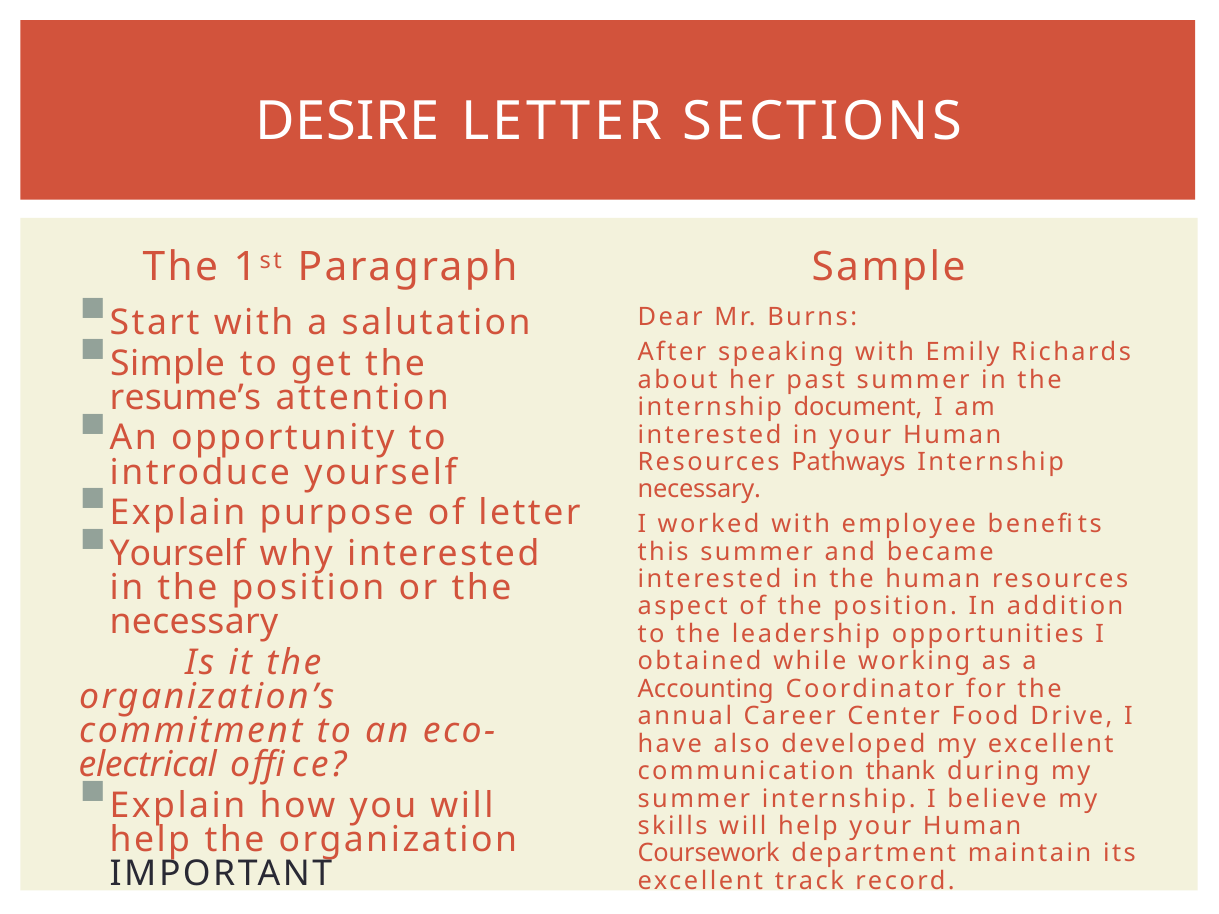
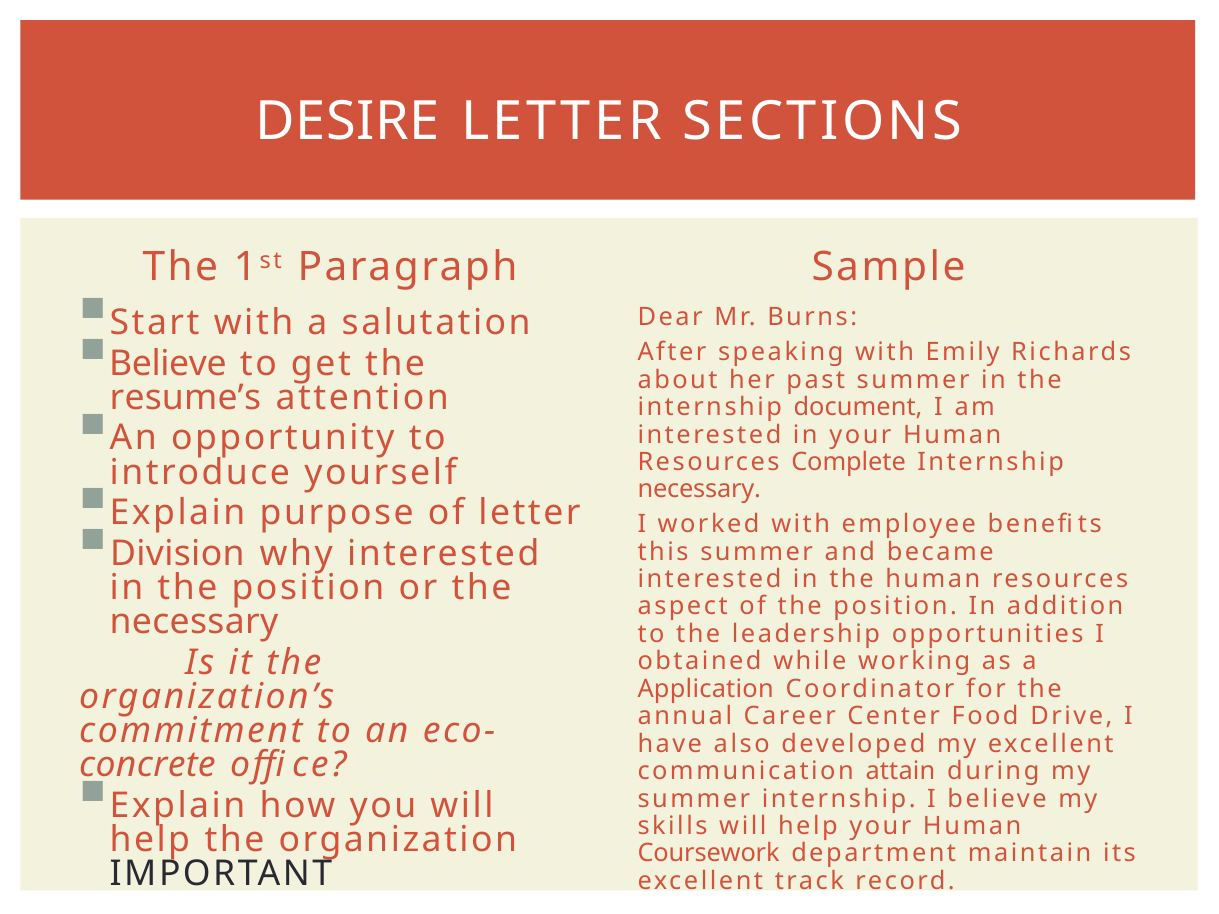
Simple at (168, 364): Simple -> Believe
Pathways: Pathways -> Complete
Yourself at (178, 554): Yourself -> Division
Accounting: Accounting -> Application
electrical: electrical -> concrete
thank: thank -> attain
